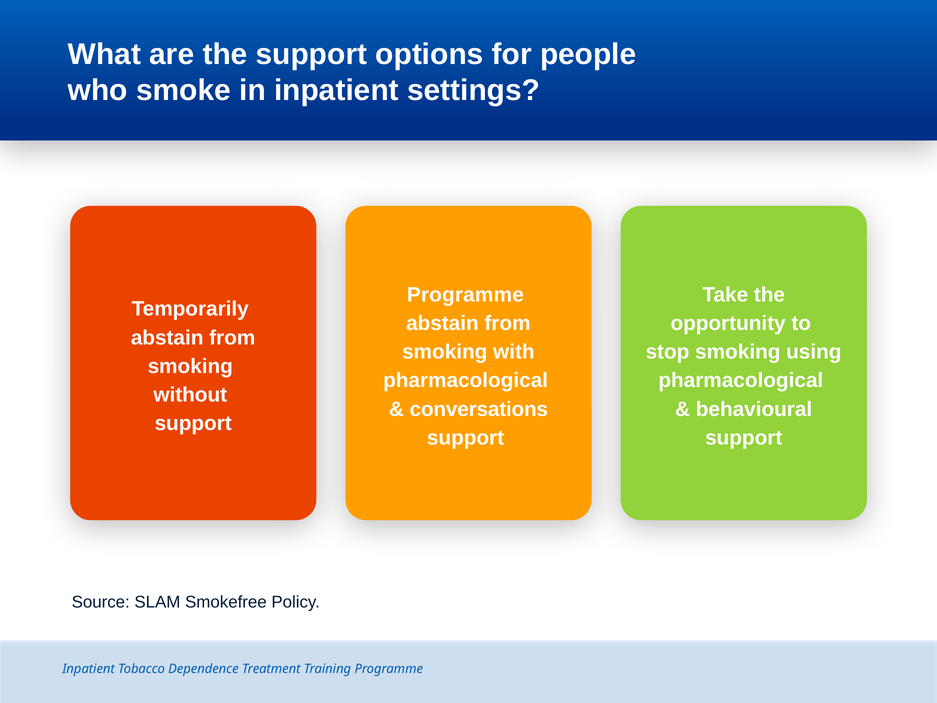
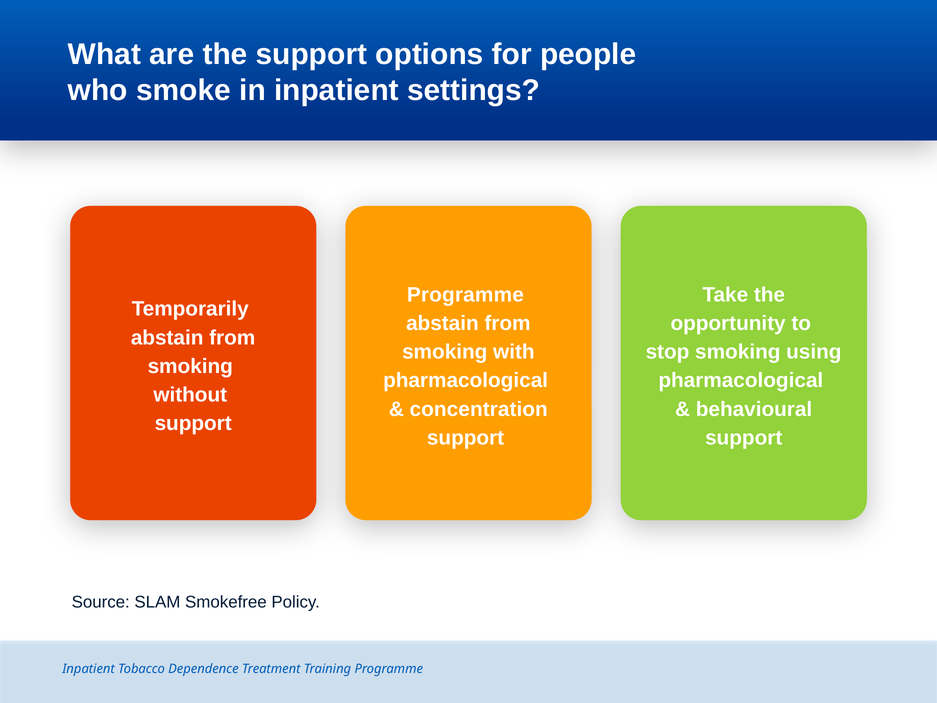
conversations: conversations -> concentration
